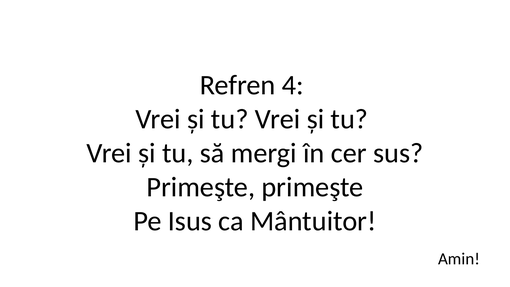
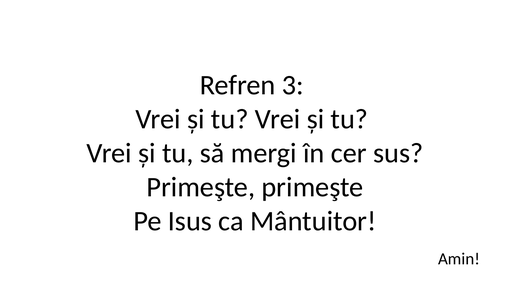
4: 4 -> 3
